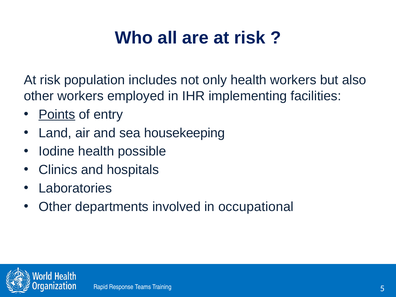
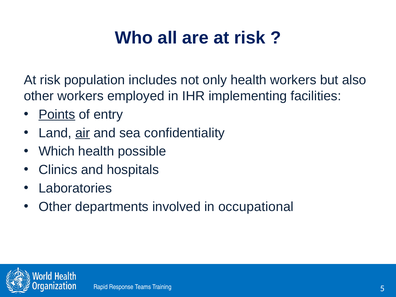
air underline: none -> present
housekeeping: housekeeping -> confidentiality
Iodine: Iodine -> Which
